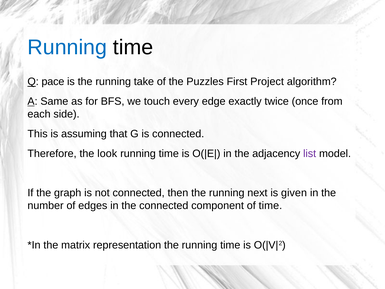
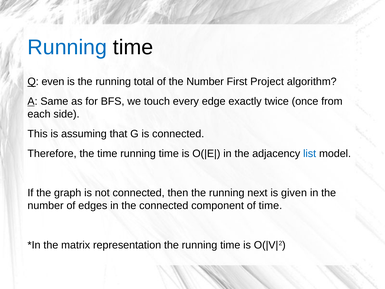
pace: pace -> even
take: take -> total
of the Puzzles: Puzzles -> Number
the look: look -> time
list colour: purple -> blue
